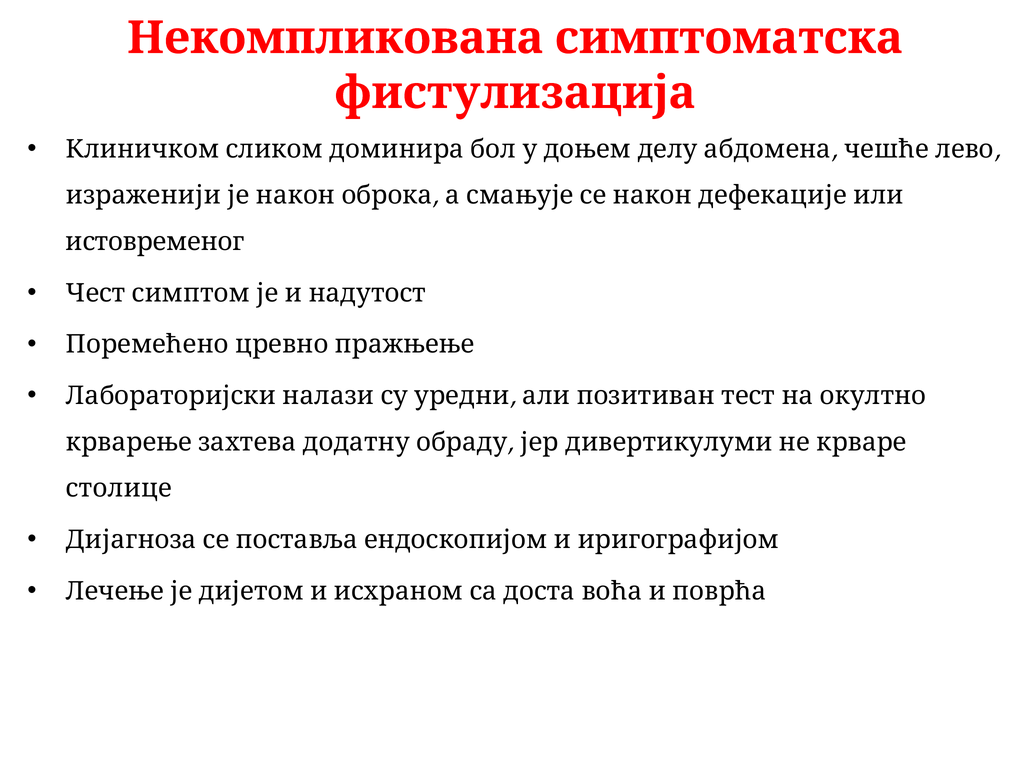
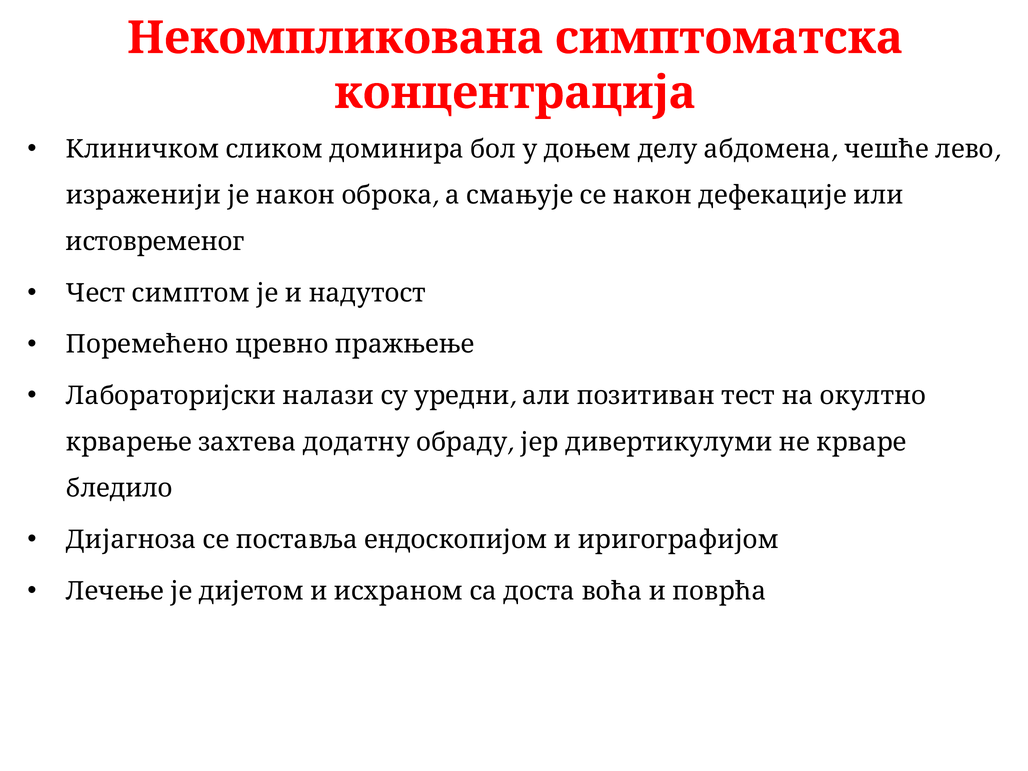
фистулизација: фистулизација -> концентрација
столице: столице -> бледило
